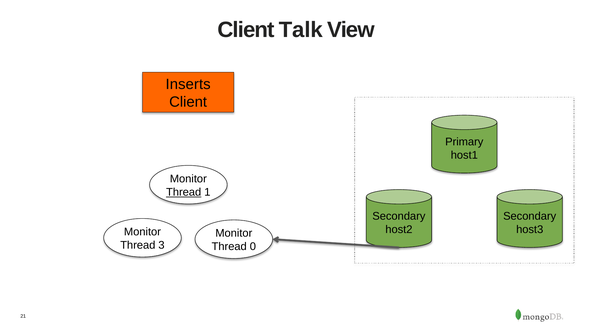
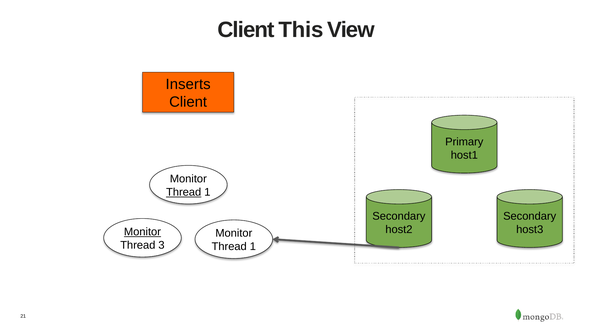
Talk: Talk -> This
Monitor at (142, 232) underline: none -> present
0 at (253, 247): 0 -> 1
